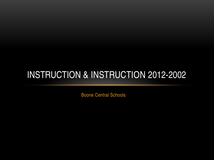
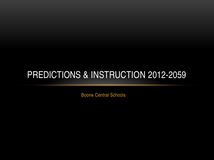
INSTRUCTION at (54, 75): INSTRUCTION -> PREDICTIONS
2012-2002: 2012-2002 -> 2012-2059
